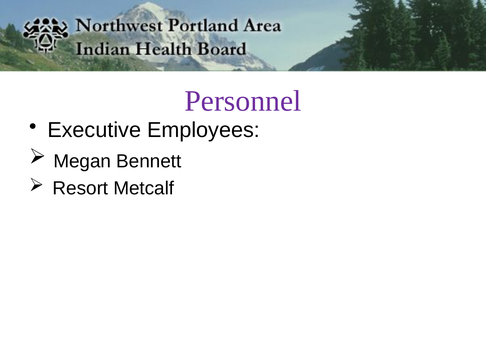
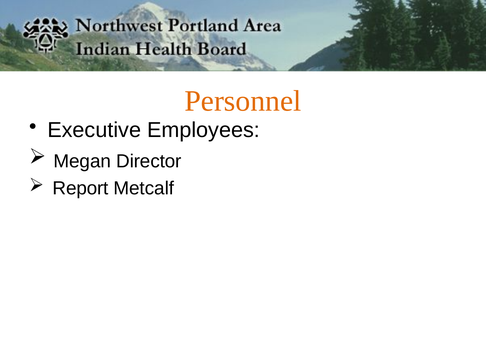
Personnel colour: purple -> orange
Bennett: Bennett -> Director
Resort: Resort -> Report
